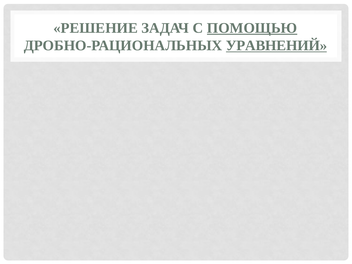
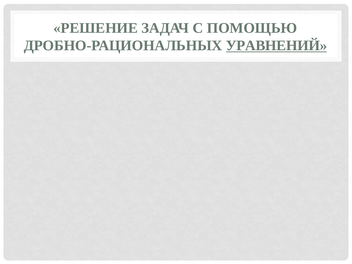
ПОМОЩЬЮ underline: present -> none
